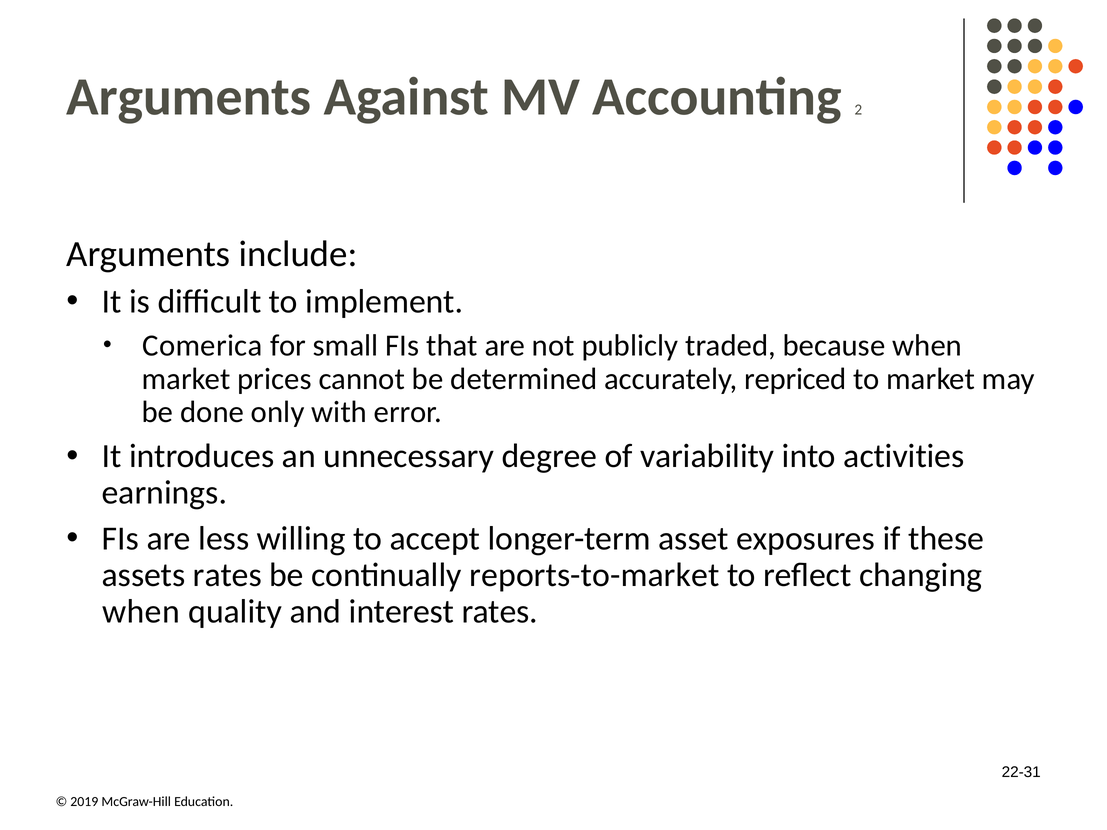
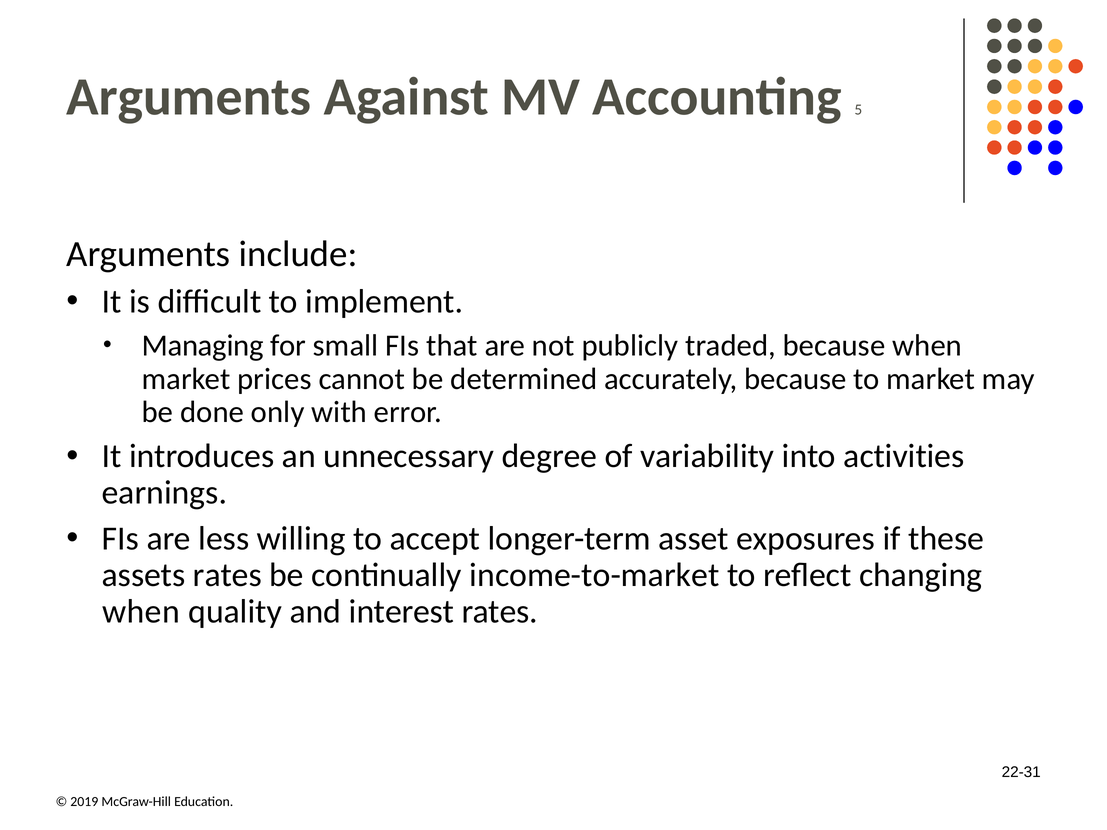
2: 2 -> 5
Comerica: Comerica -> Managing
accurately repriced: repriced -> because
reports-to-market: reports-to-market -> income-to-market
